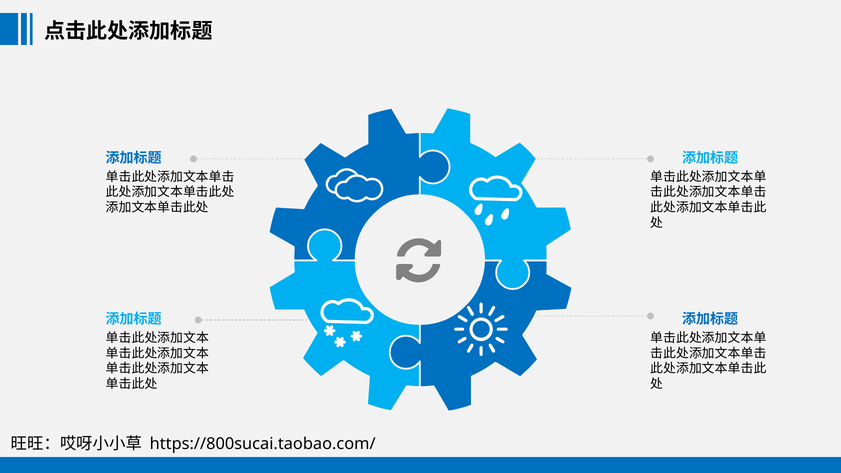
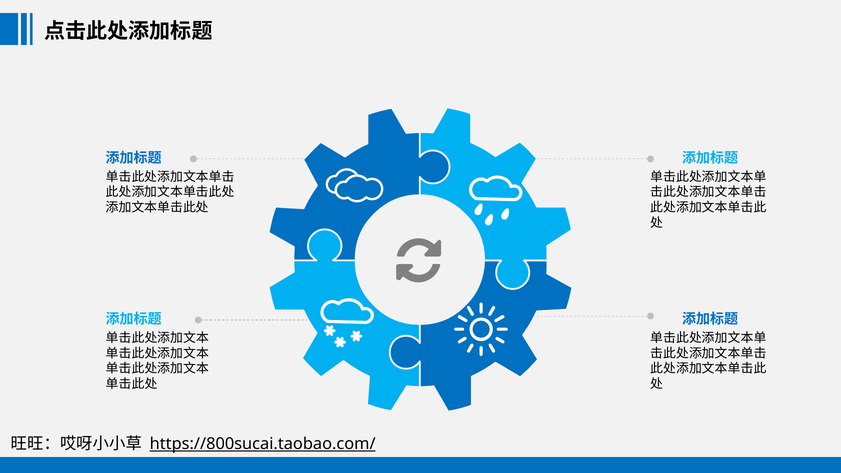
https://800sucai.taobao.com/ underline: none -> present
